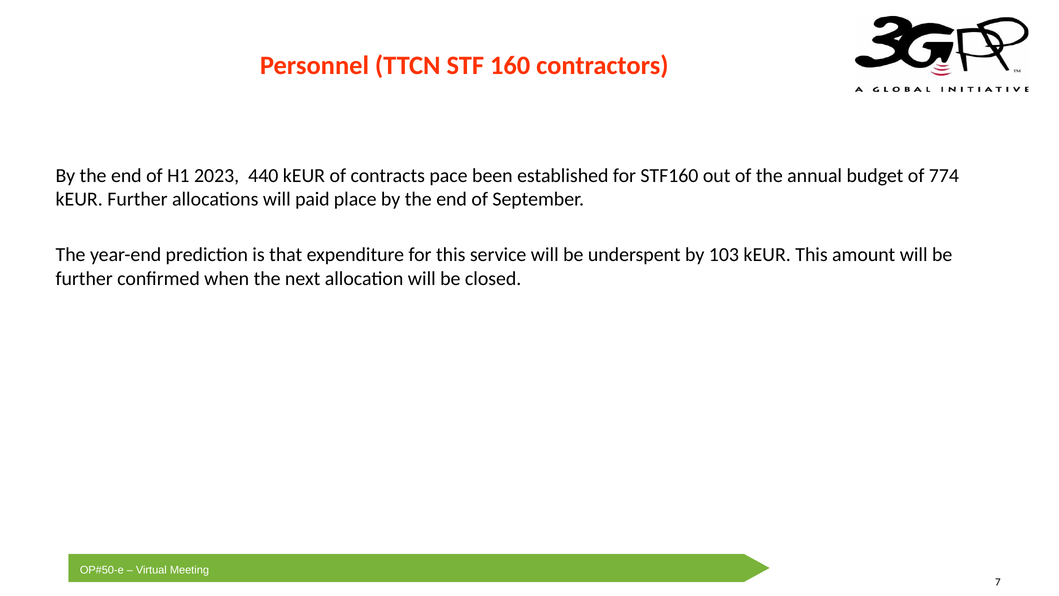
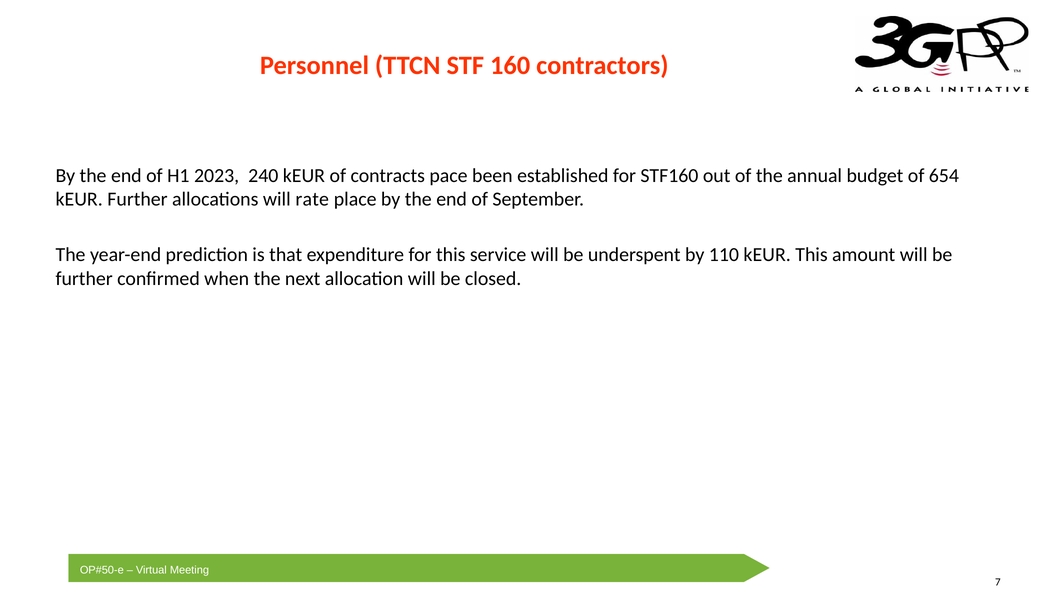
440: 440 -> 240
774: 774 -> 654
paid: paid -> rate
103: 103 -> 110
